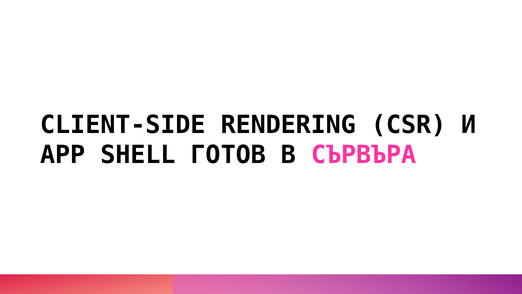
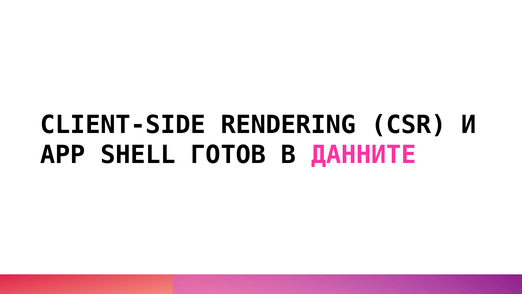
СЪРВЪРА: СЪРВЪРА -> ДАННИТЕ
